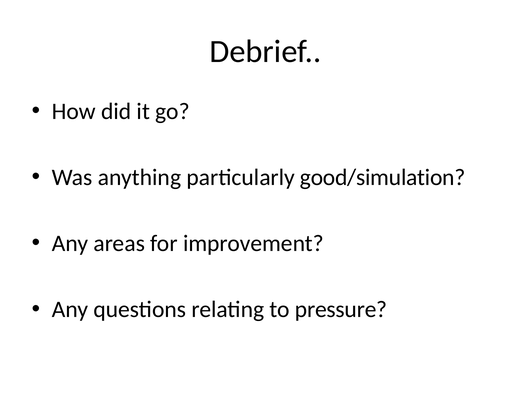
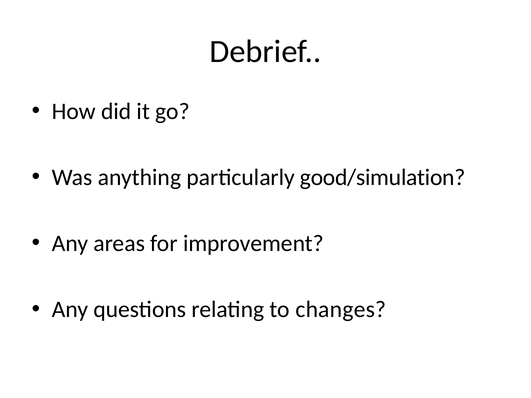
pressure: pressure -> changes
